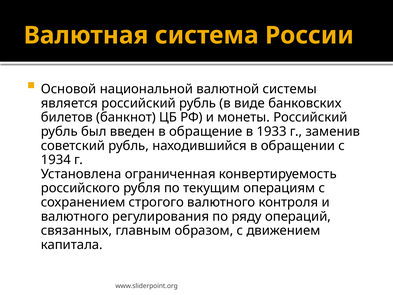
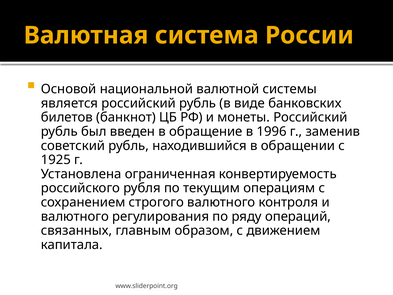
1933: 1933 -> 1996
1934: 1934 -> 1925
